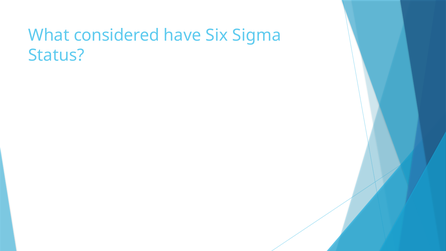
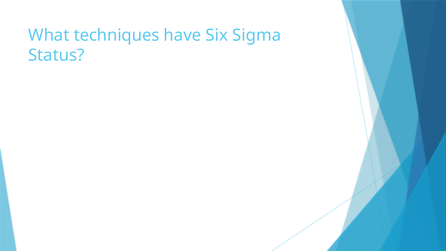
considered: considered -> techniques
